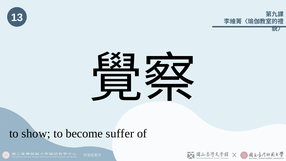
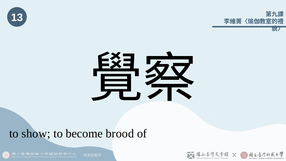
suffer: suffer -> brood
